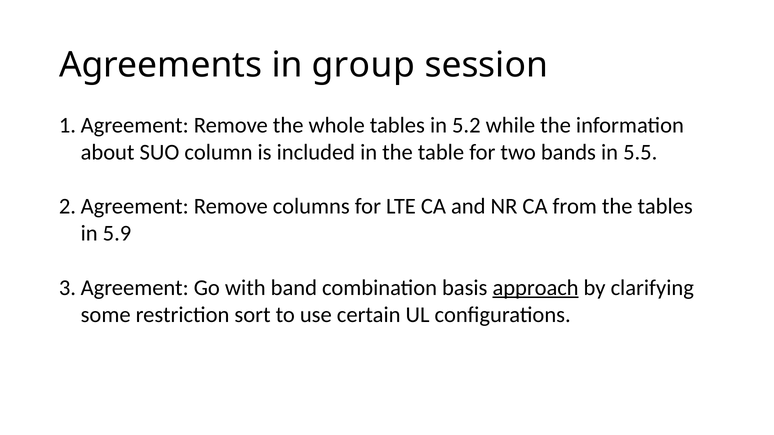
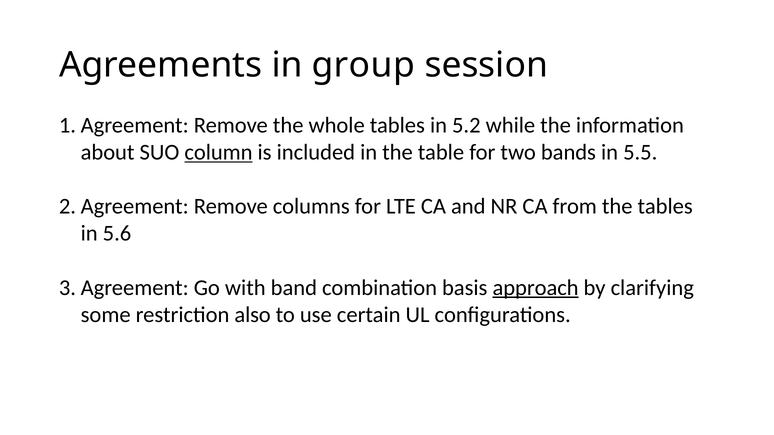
column underline: none -> present
5.9: 5.9 -> 5.6
sort: sort -> also
